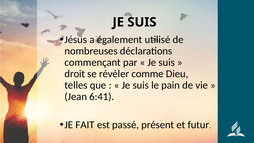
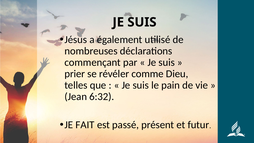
droit: droit -> prier
6:41: 6:41 -> 6:32
